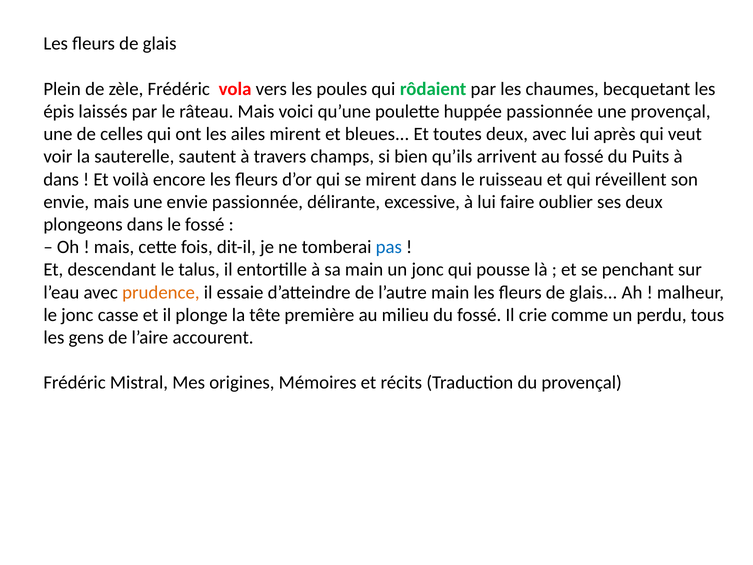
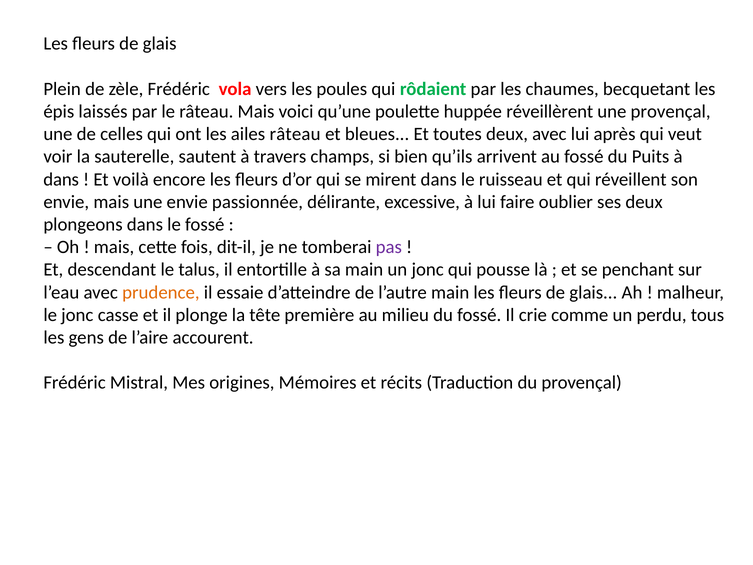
huppée passionnée: passionnée -> réveillèrent
ailes mirent: mirent -> râteau
pas colour: blue -> purple
